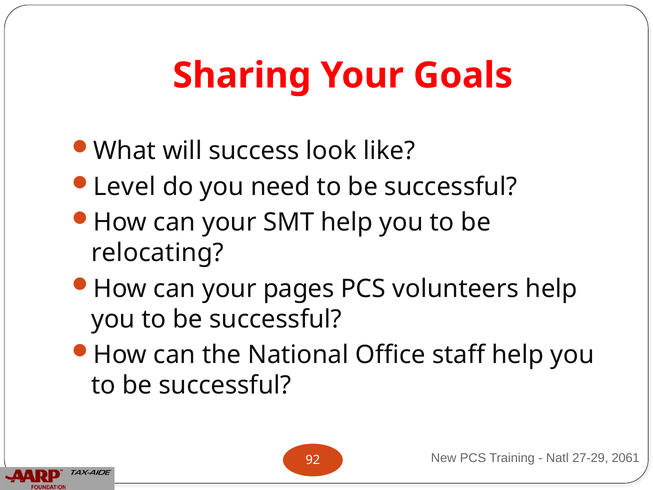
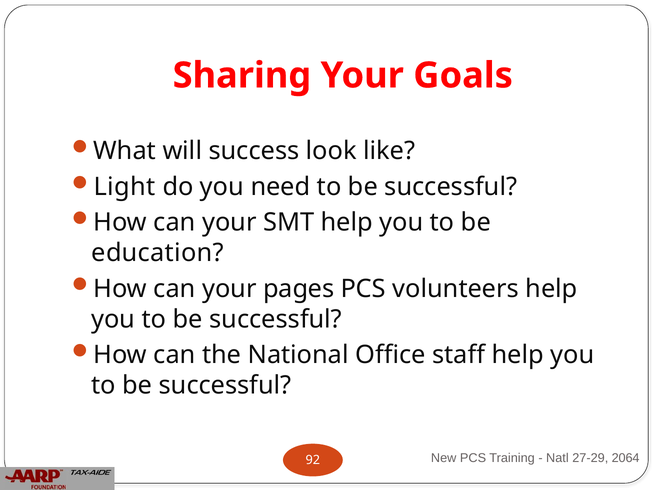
Level: Level -> Light
relocating: relocating -> education
2061: 2061 -> 2064
